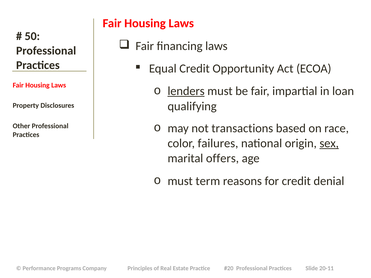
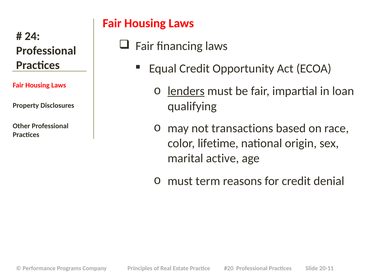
50: 50 -> 24
failures: failures -> lifetime
sex underline: present -> none
offers: offers -> active
